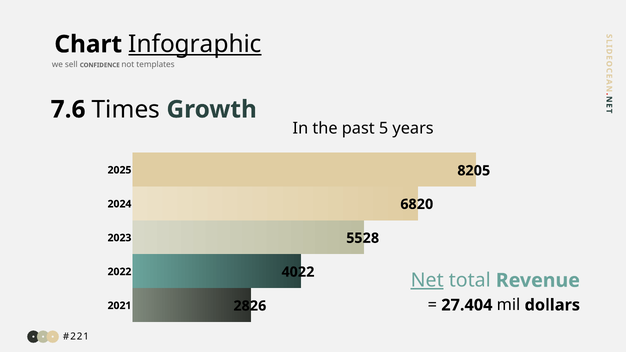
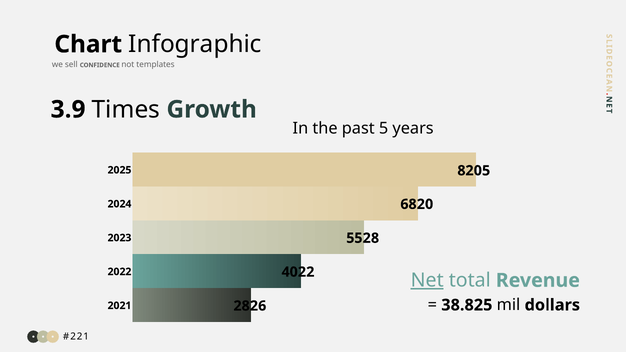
Infographic underline: present -> none
7.6: 7.6 -> 3.9
27.404: 27.404 -> 38.825
